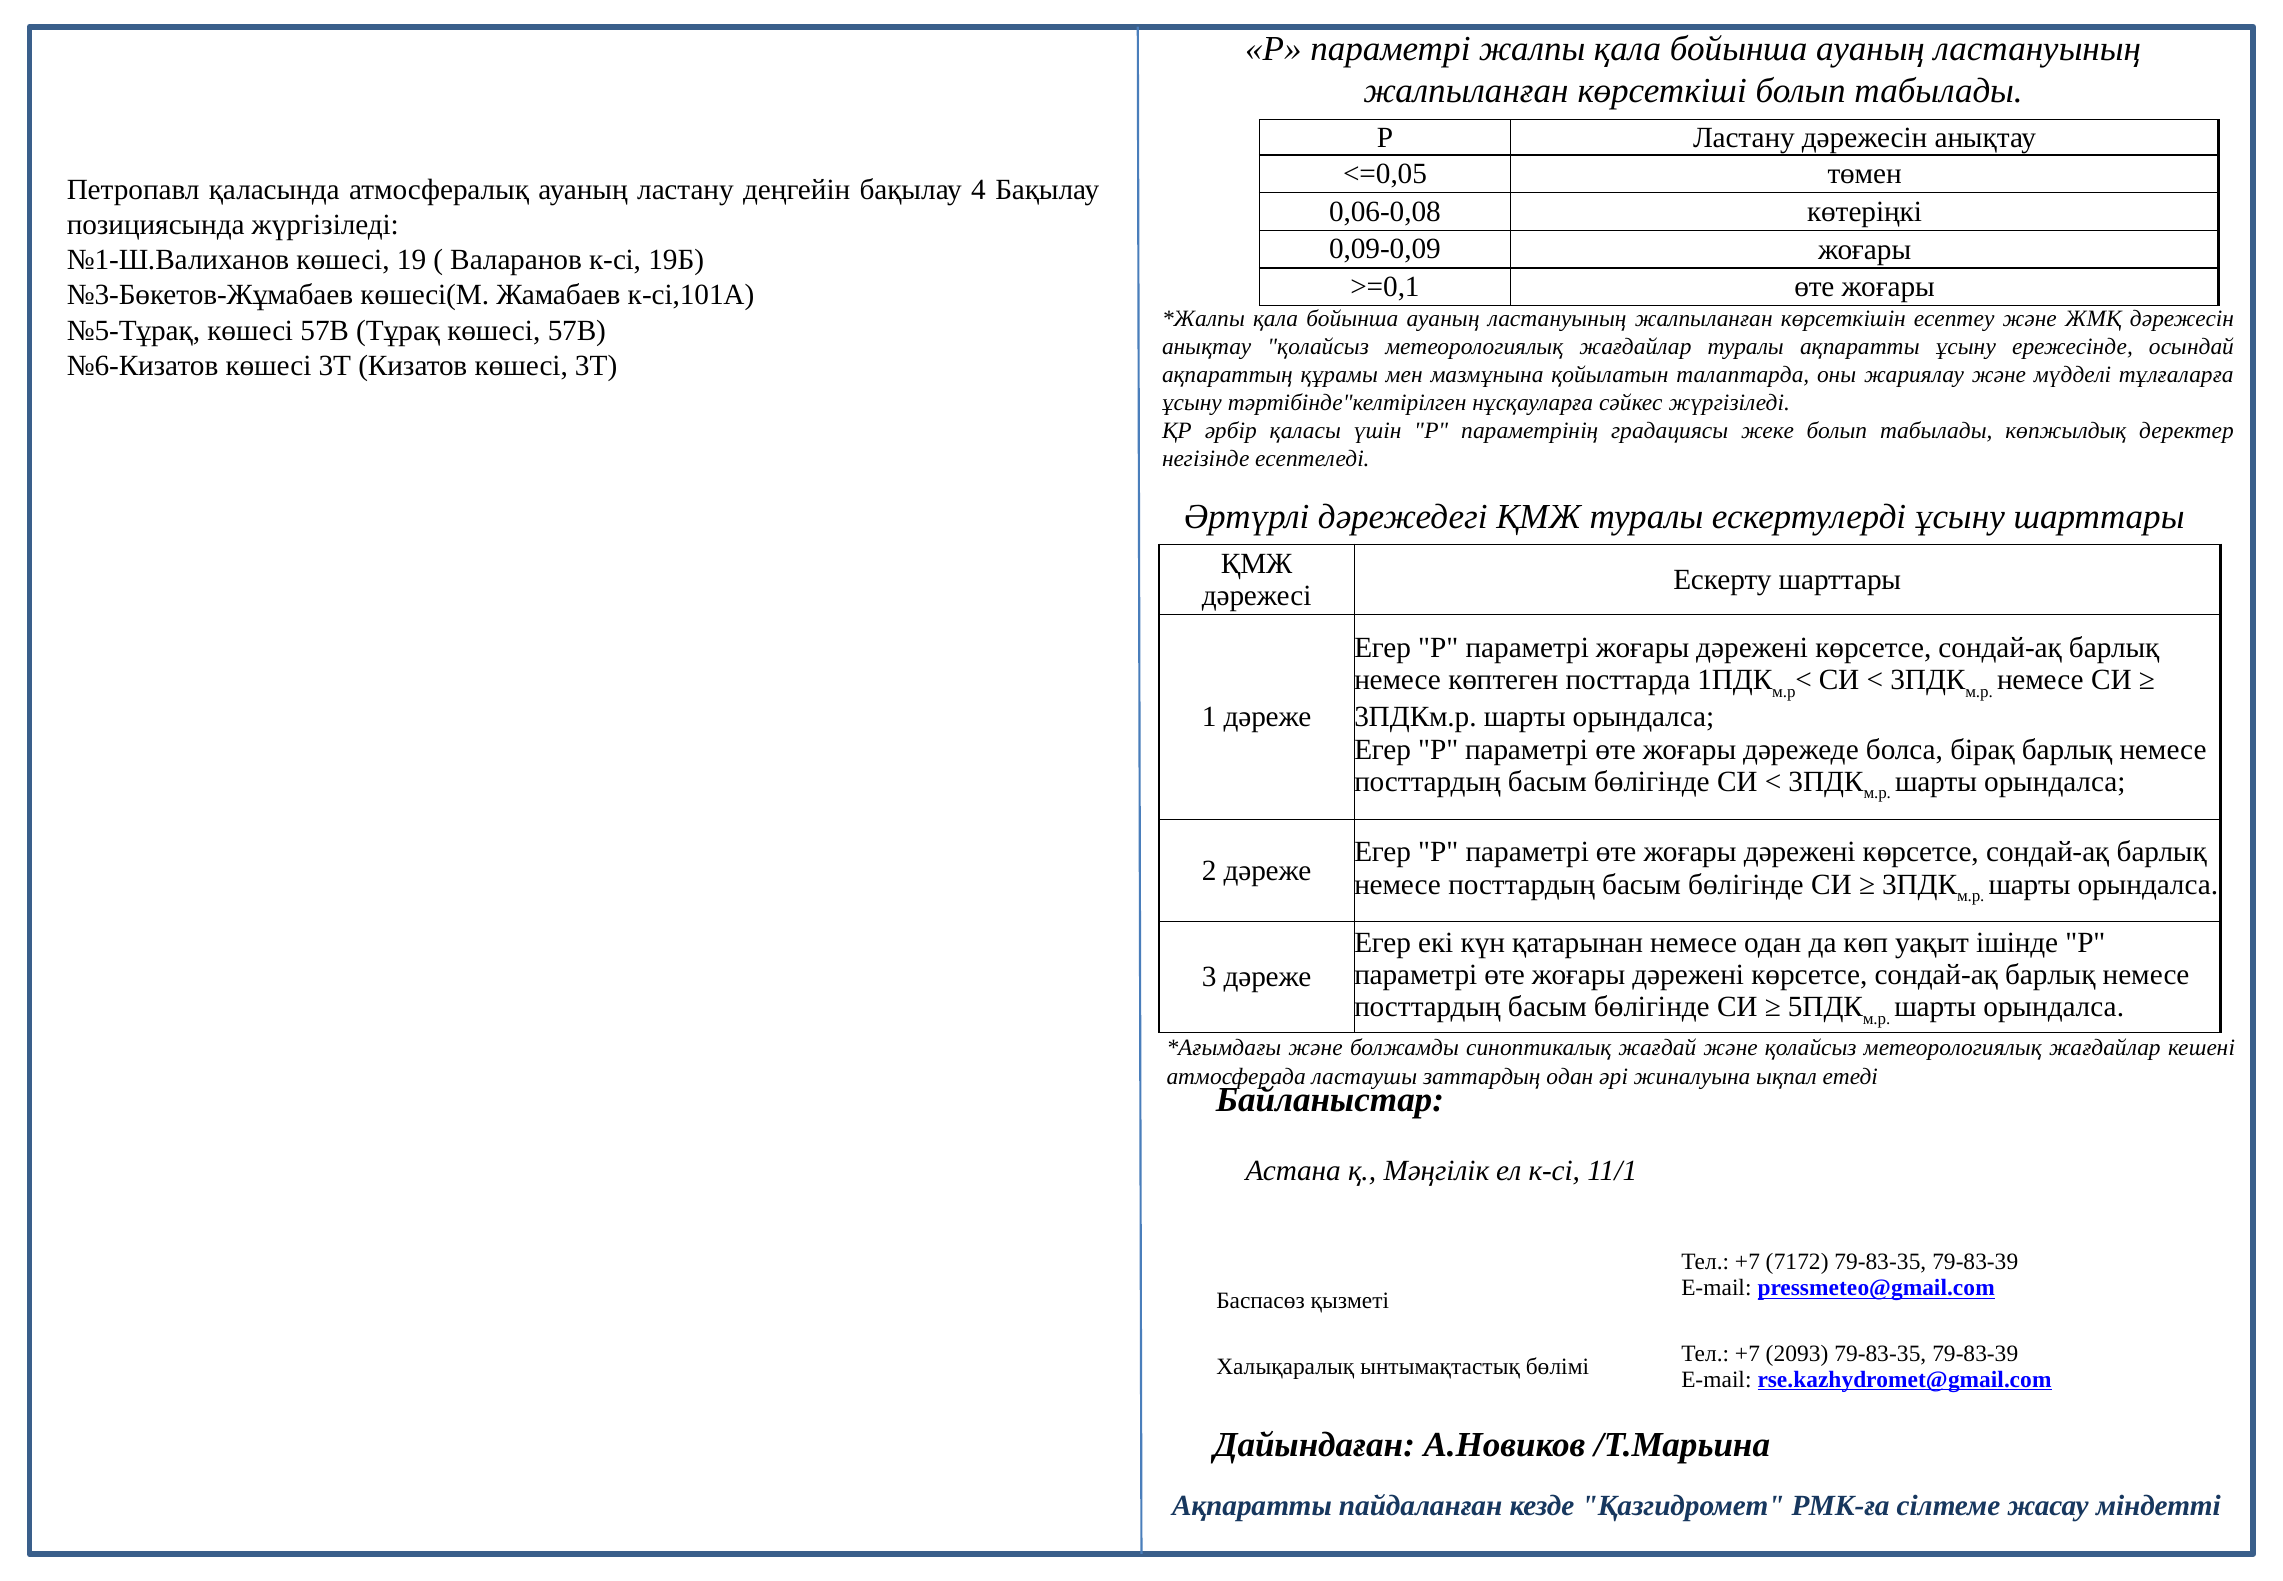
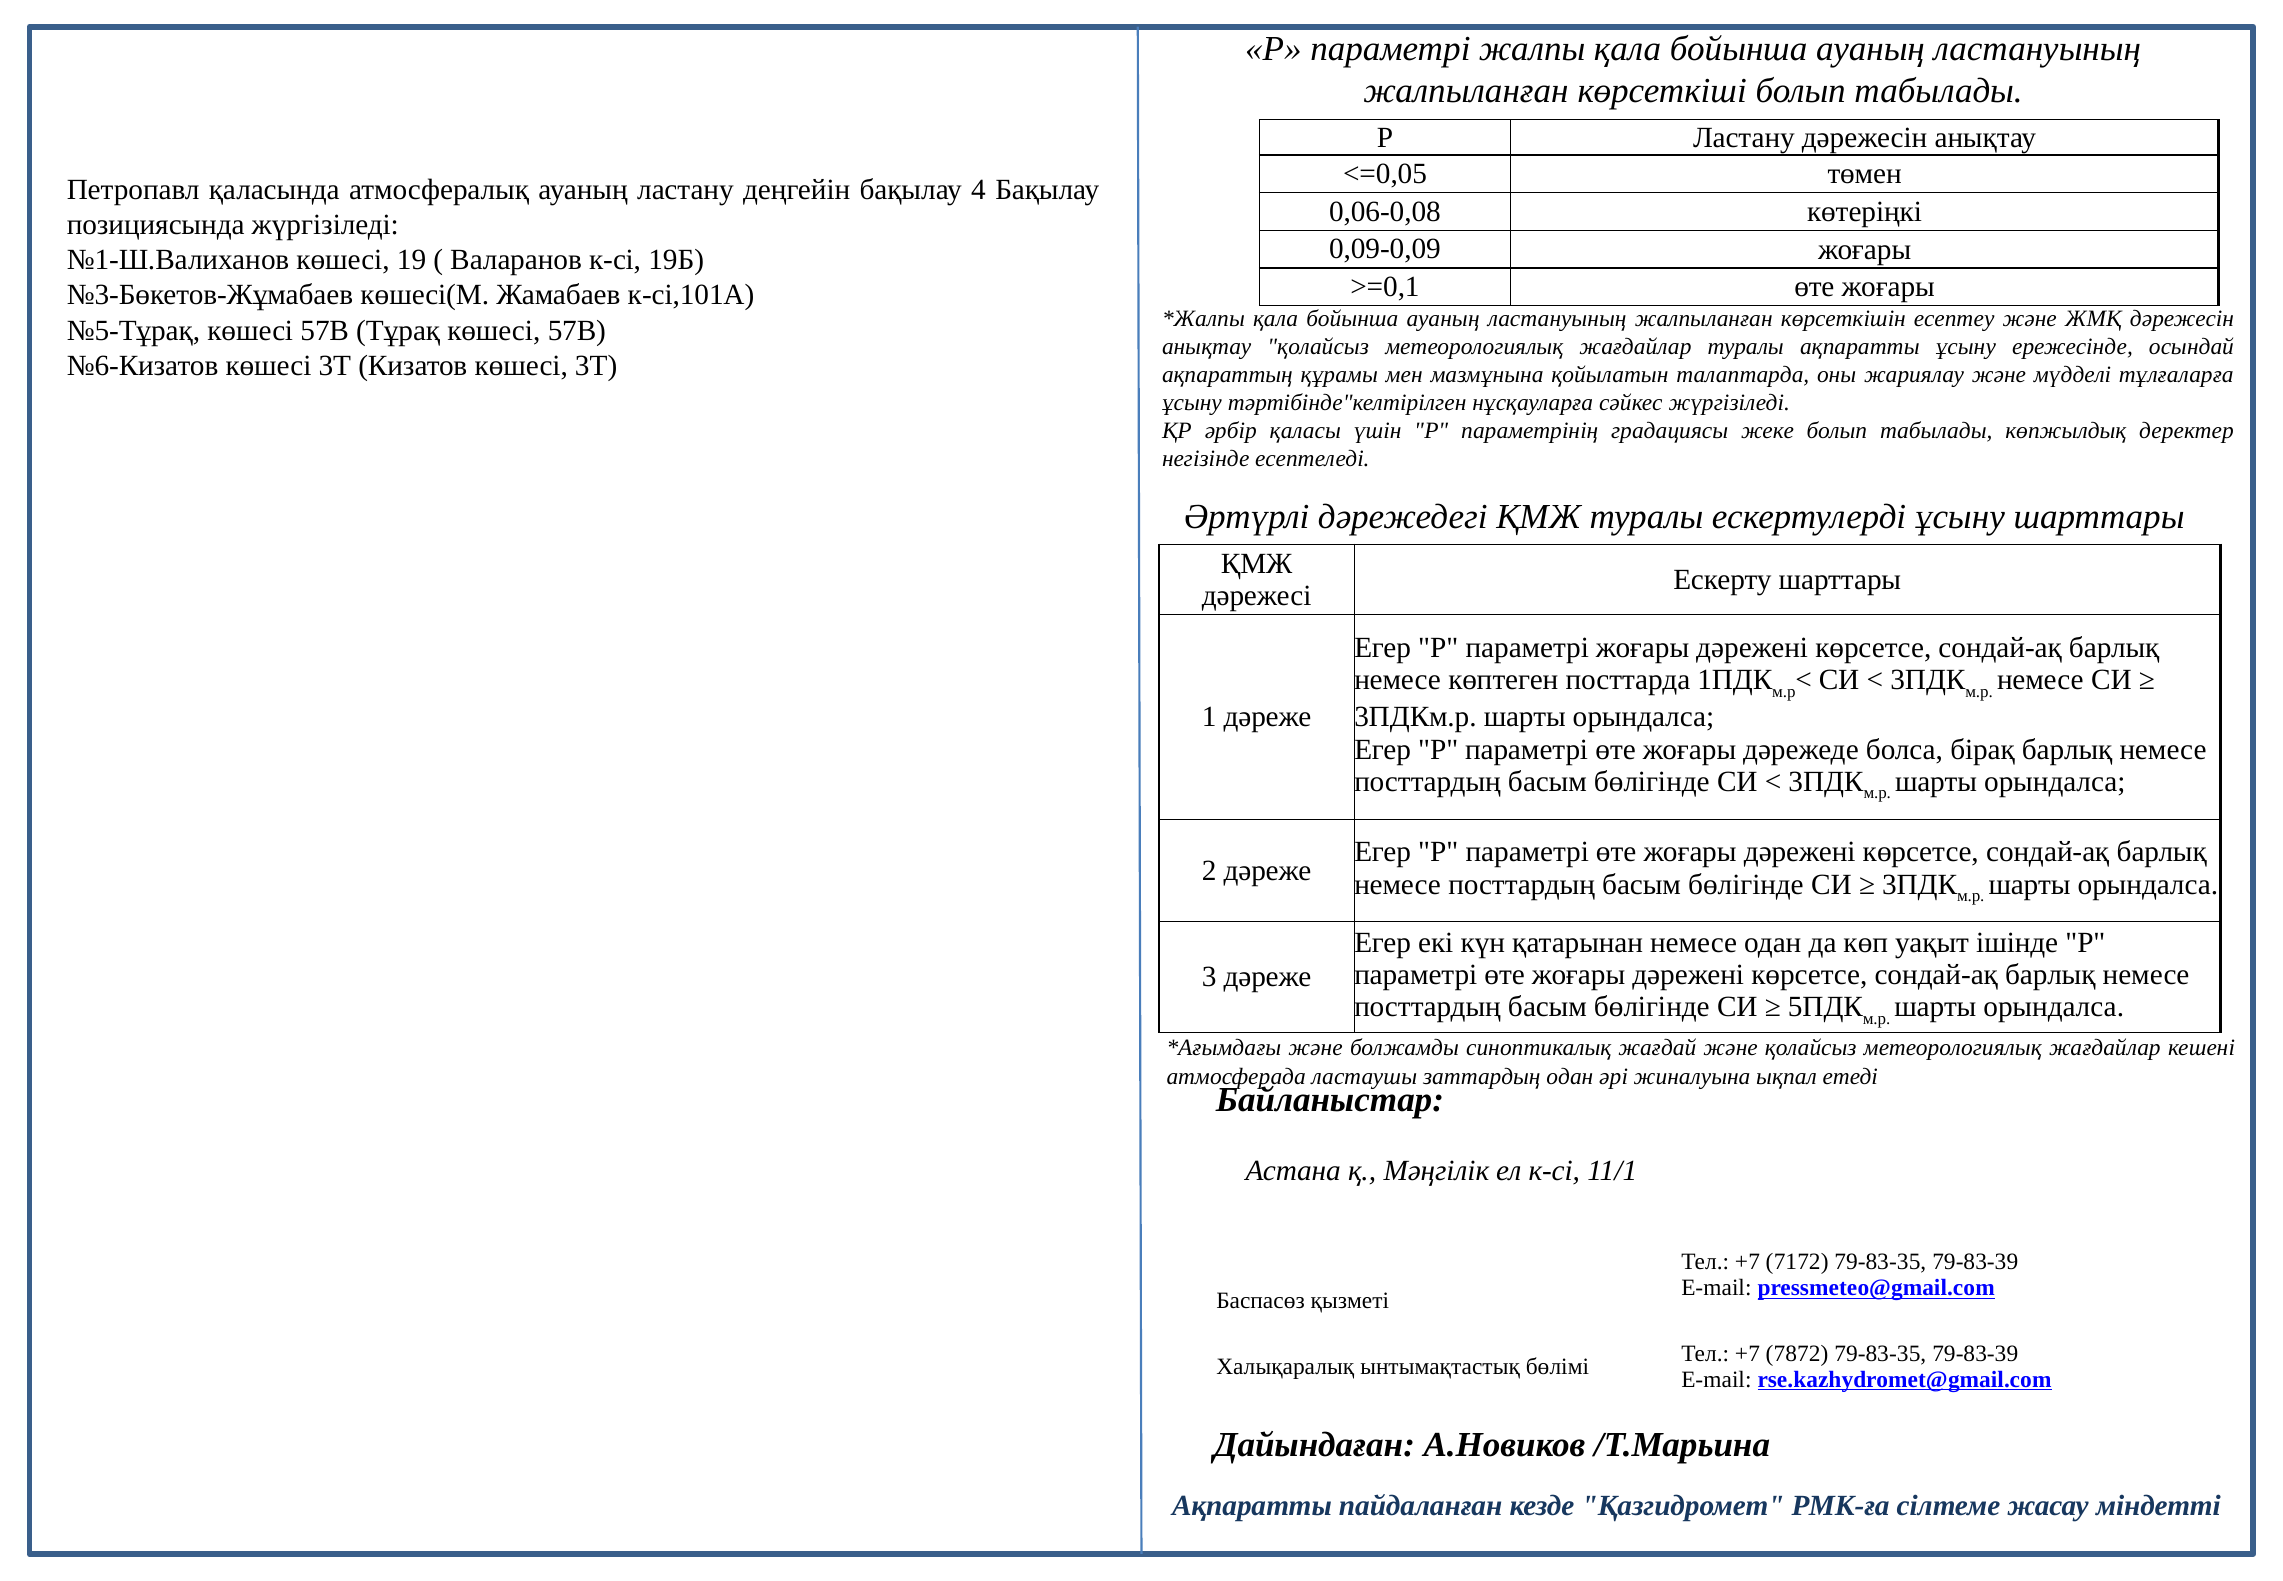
2093: 2093 -> 7872
